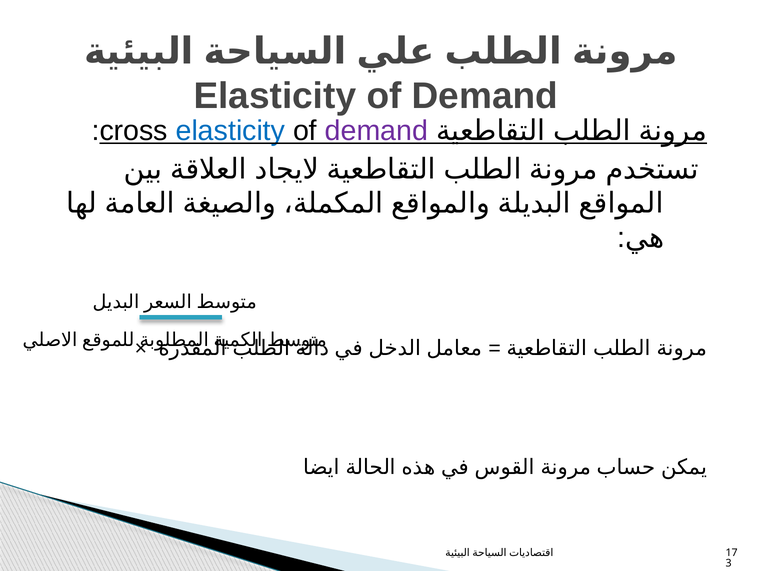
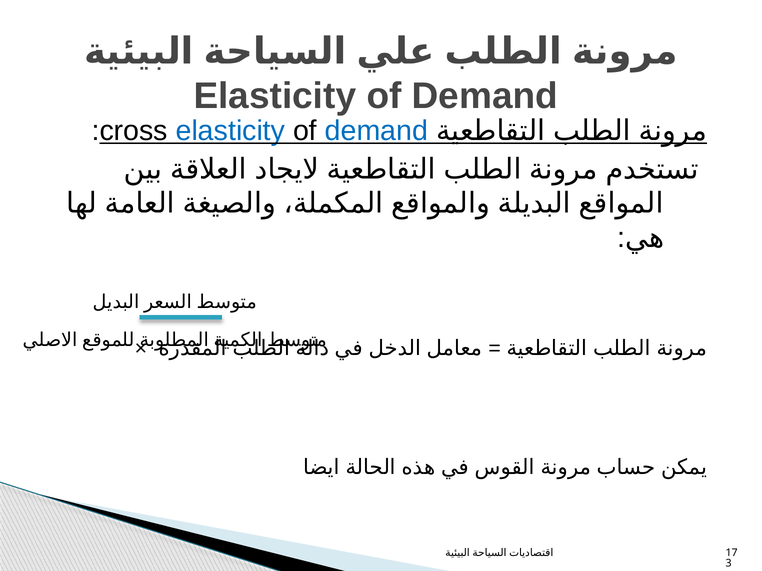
demand at (376, 131) colour: purple -> blue
